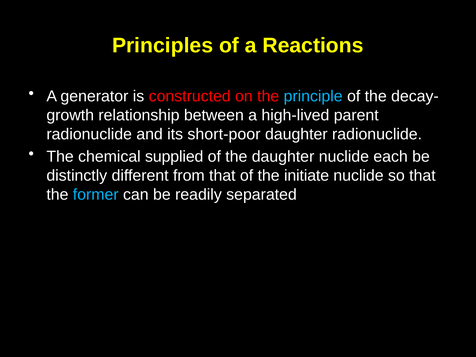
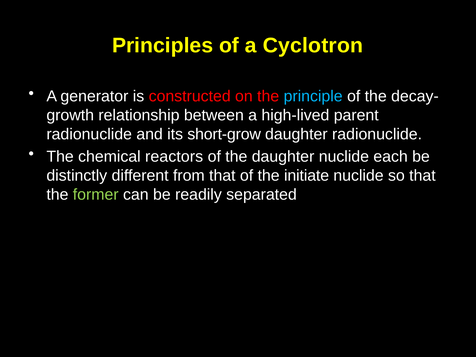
Reactions: Reactions -> Cyclotron
short-poor: short-poor -> short-grow
supplied: supplied -> reactors
former colour: light blue -> light green
